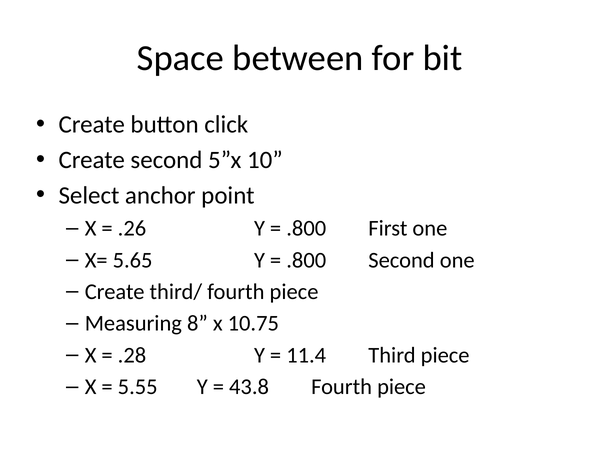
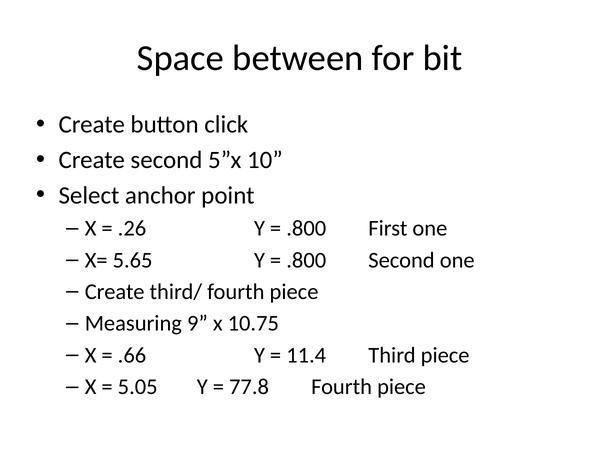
8: 8 -> 9
.28: .28 -> .66
5.55: 5.55 -> 5.05
43.8: 43.8 -> 77.8
